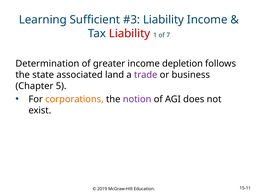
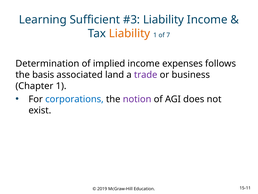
Liability at (130, 33) colour: red -> orange
greater: greater -> implied
depletion: depletion -> expenses
state: state -> basis
Chapter 5: 5 -> 1
corporations colour: orange -> blue
